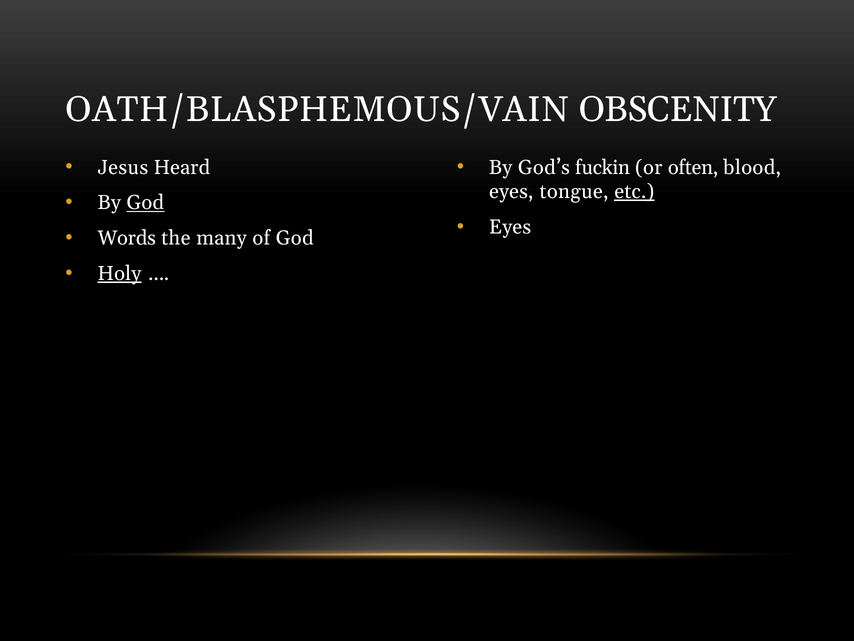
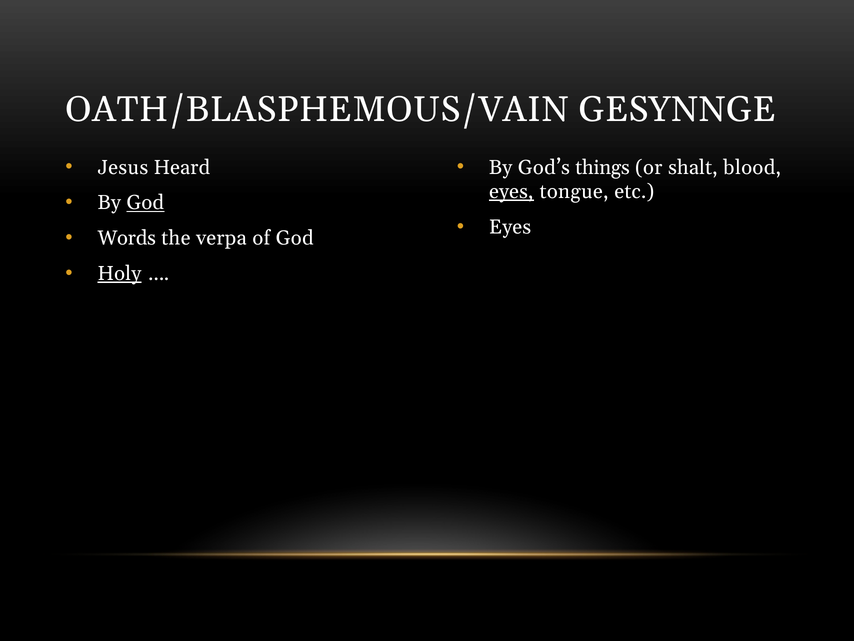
OBSCENITY: OBSCENITY -> GESYNNGE
fuckin: fuckin -> things
often: often -> shalt
eyes at (511, 191) underline: none -> present
etc underline: present -> none
many: many -> verpa
